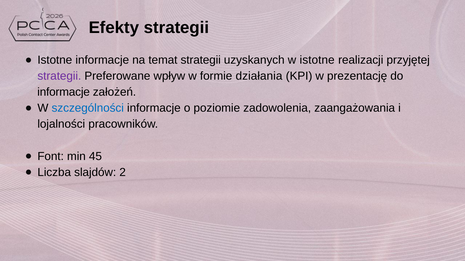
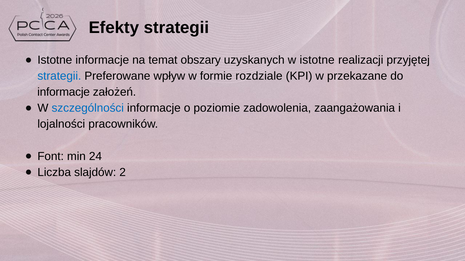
temat strategii: strategii -> obszary
strategii at (59, 76) colour: purple -> blue
działania: działania -> rozdziale
prezentację: prezentację -> przekazane
45: 45 -> 24
